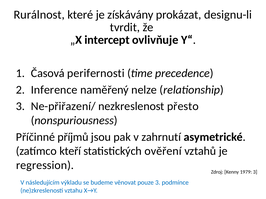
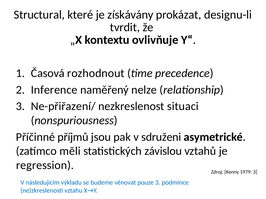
Rurálnost: Rurálnost -> Structural
intercept: intercept -> kontextu
perifernosti: perifernosti -> rozhodnout
přesto: přesto -> situaci
zahrnutí: zahrnutí -> sdruženi
kteří: kteří -> měli
ověření: ověření -> závislou
